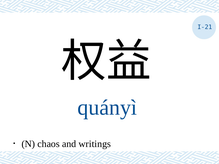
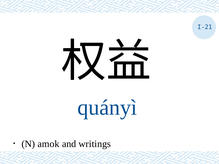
chaos: chaos -> amok
